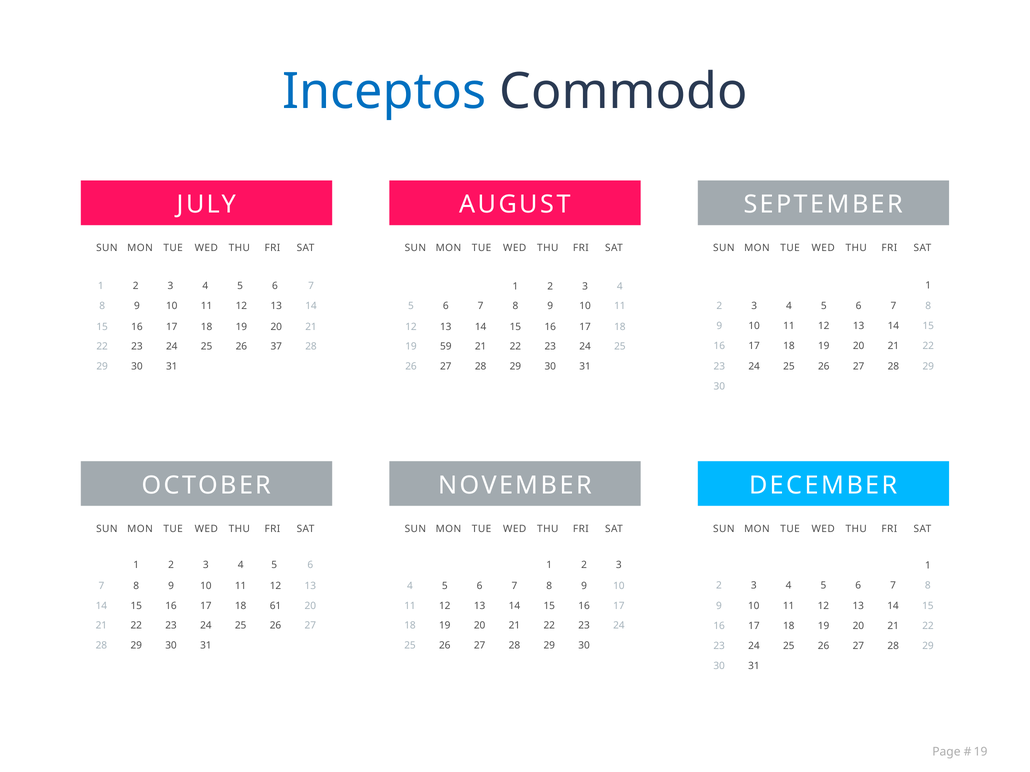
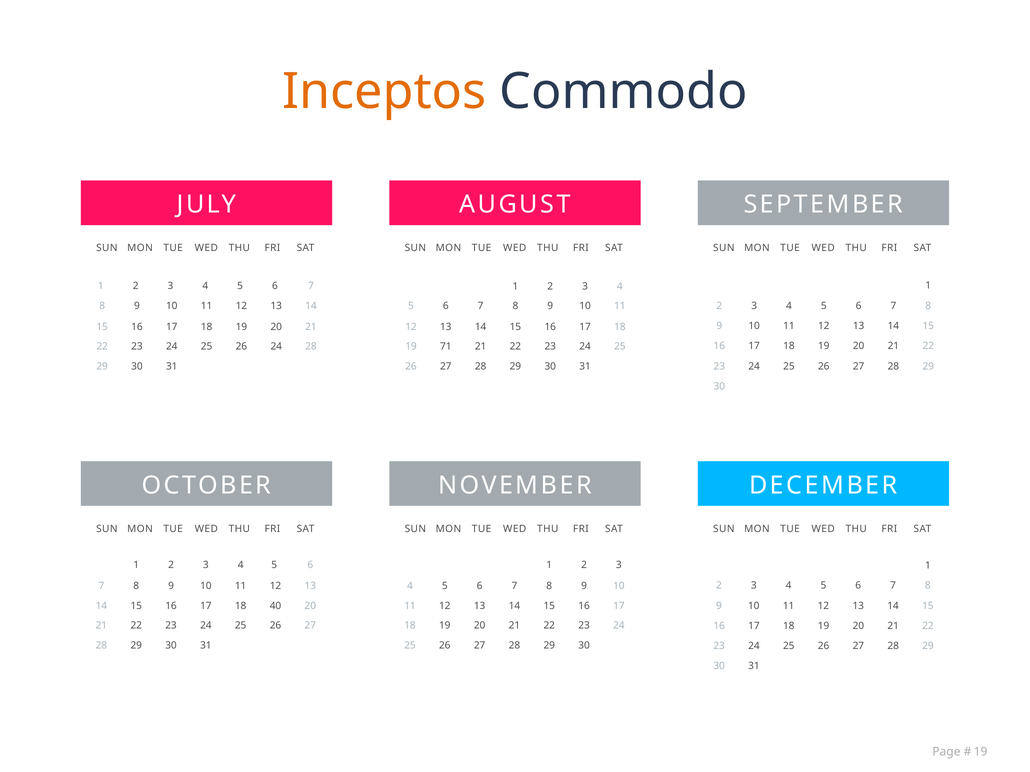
Inceptos colour: blue -> orange
26 37: 37 -> 24
59: 59 -> 71
61: 61 -> 40
